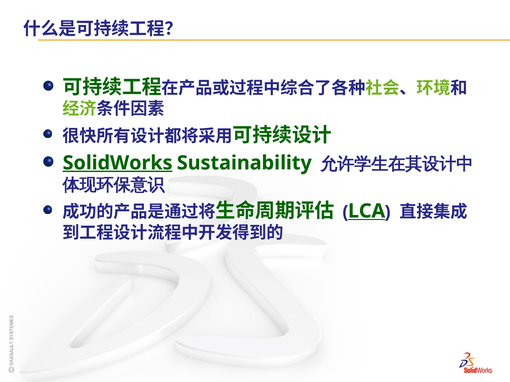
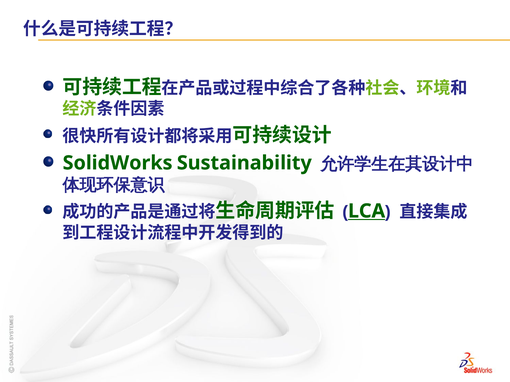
SolidWorks underline: present -> none
